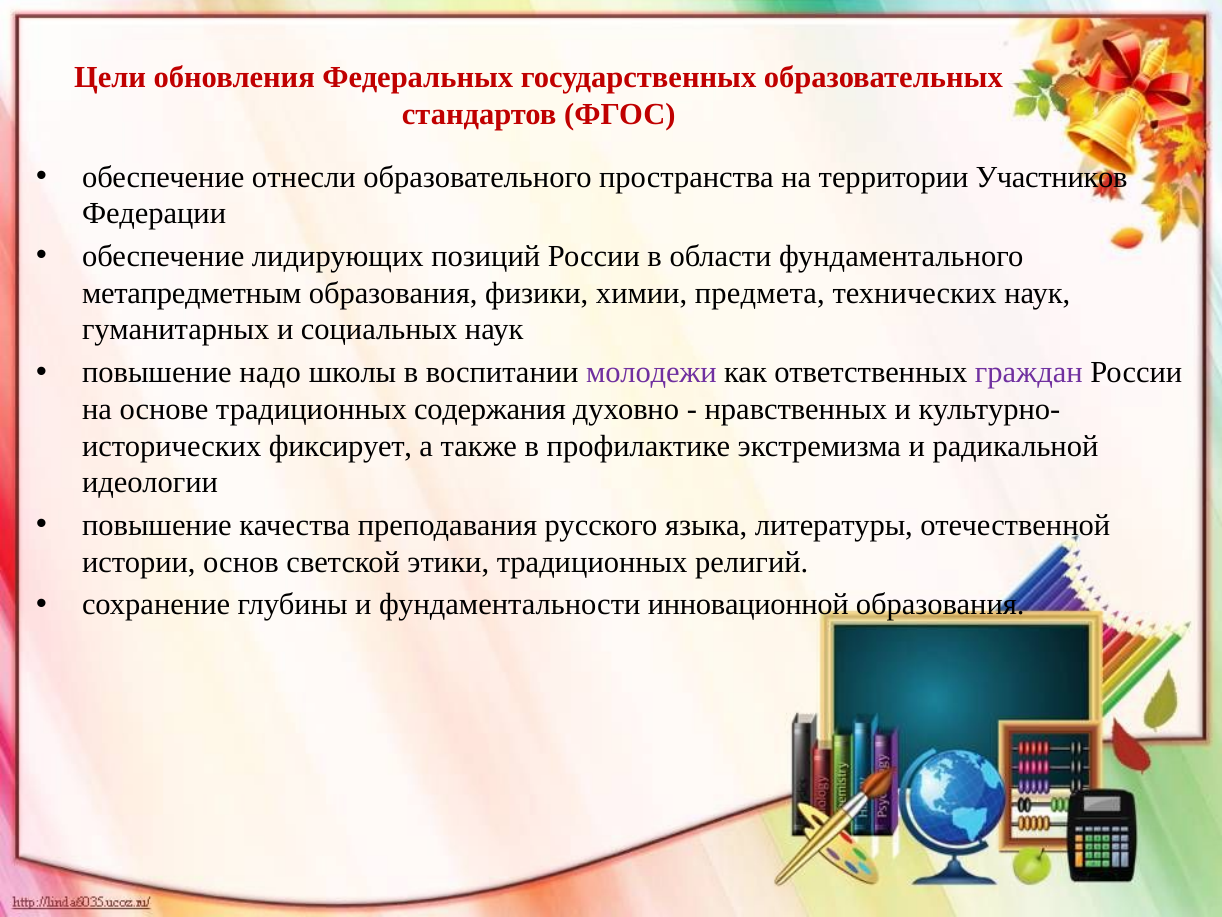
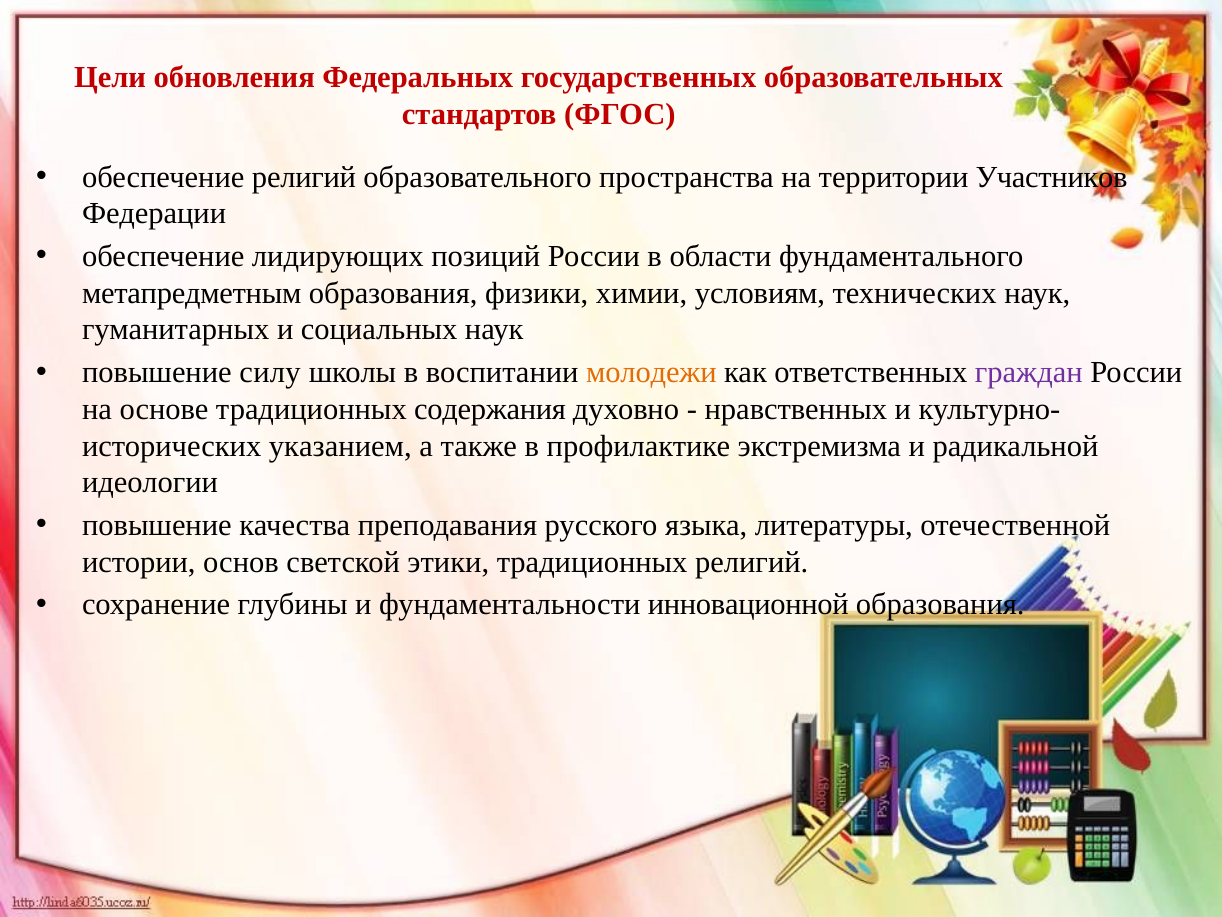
обеспечение отнесли: отнесли -> религий
предмета: предмета -> условиям
надо: надо -> силу
молодежи colour: purple -> orange
фиксирует: фиксирует -> указанием
